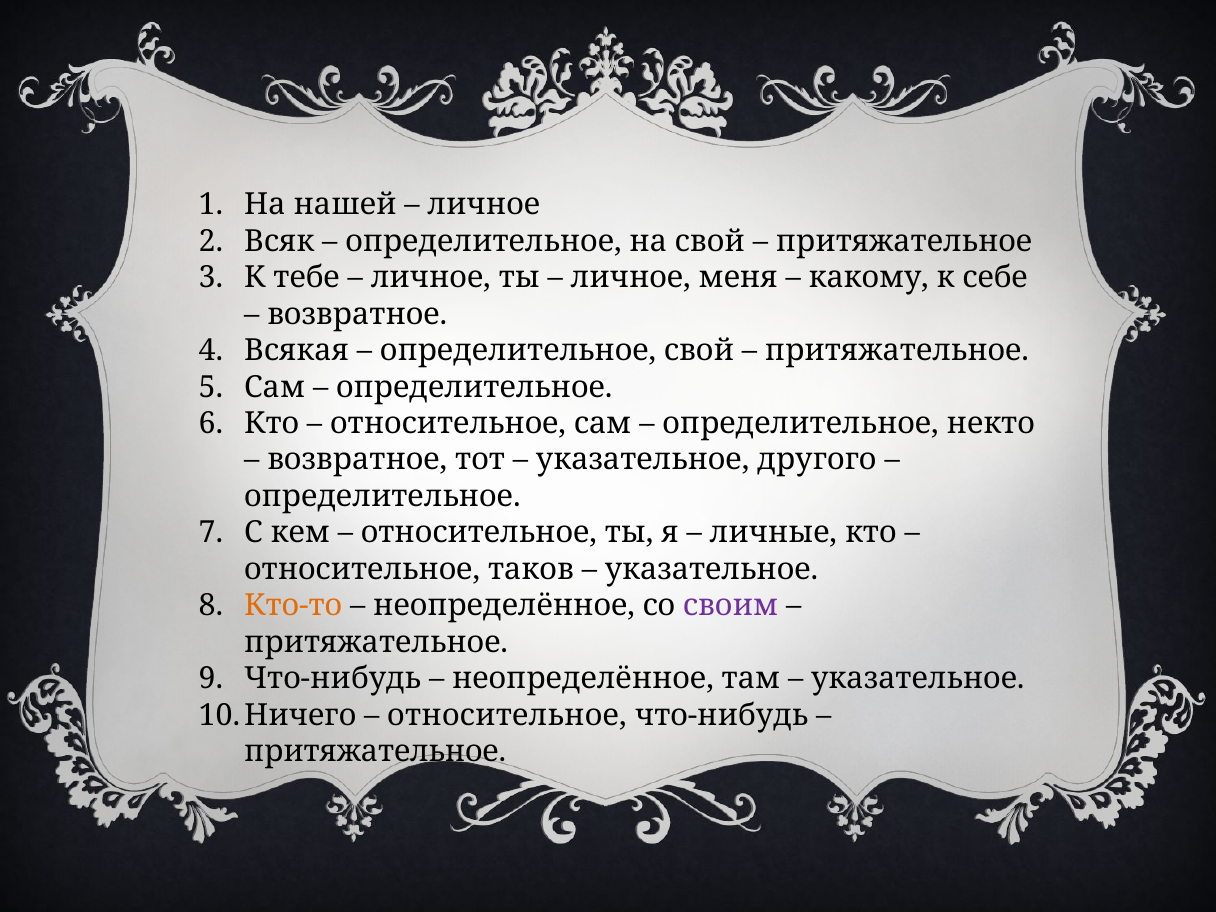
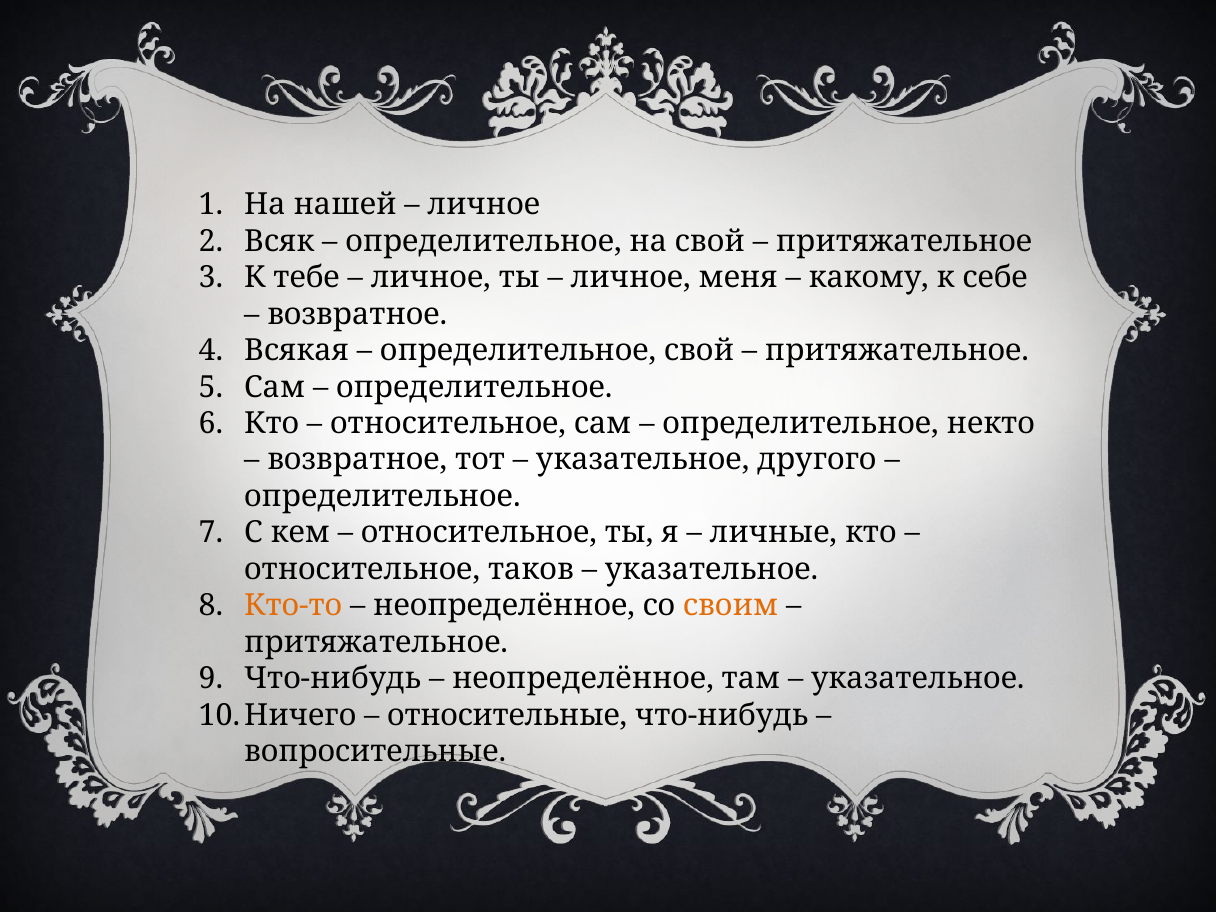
своим colour: purple -> orange
относительное at (507, 715): относительное -> относительные
притяжательное at (375, 752): притяжательное -> вопросительные
